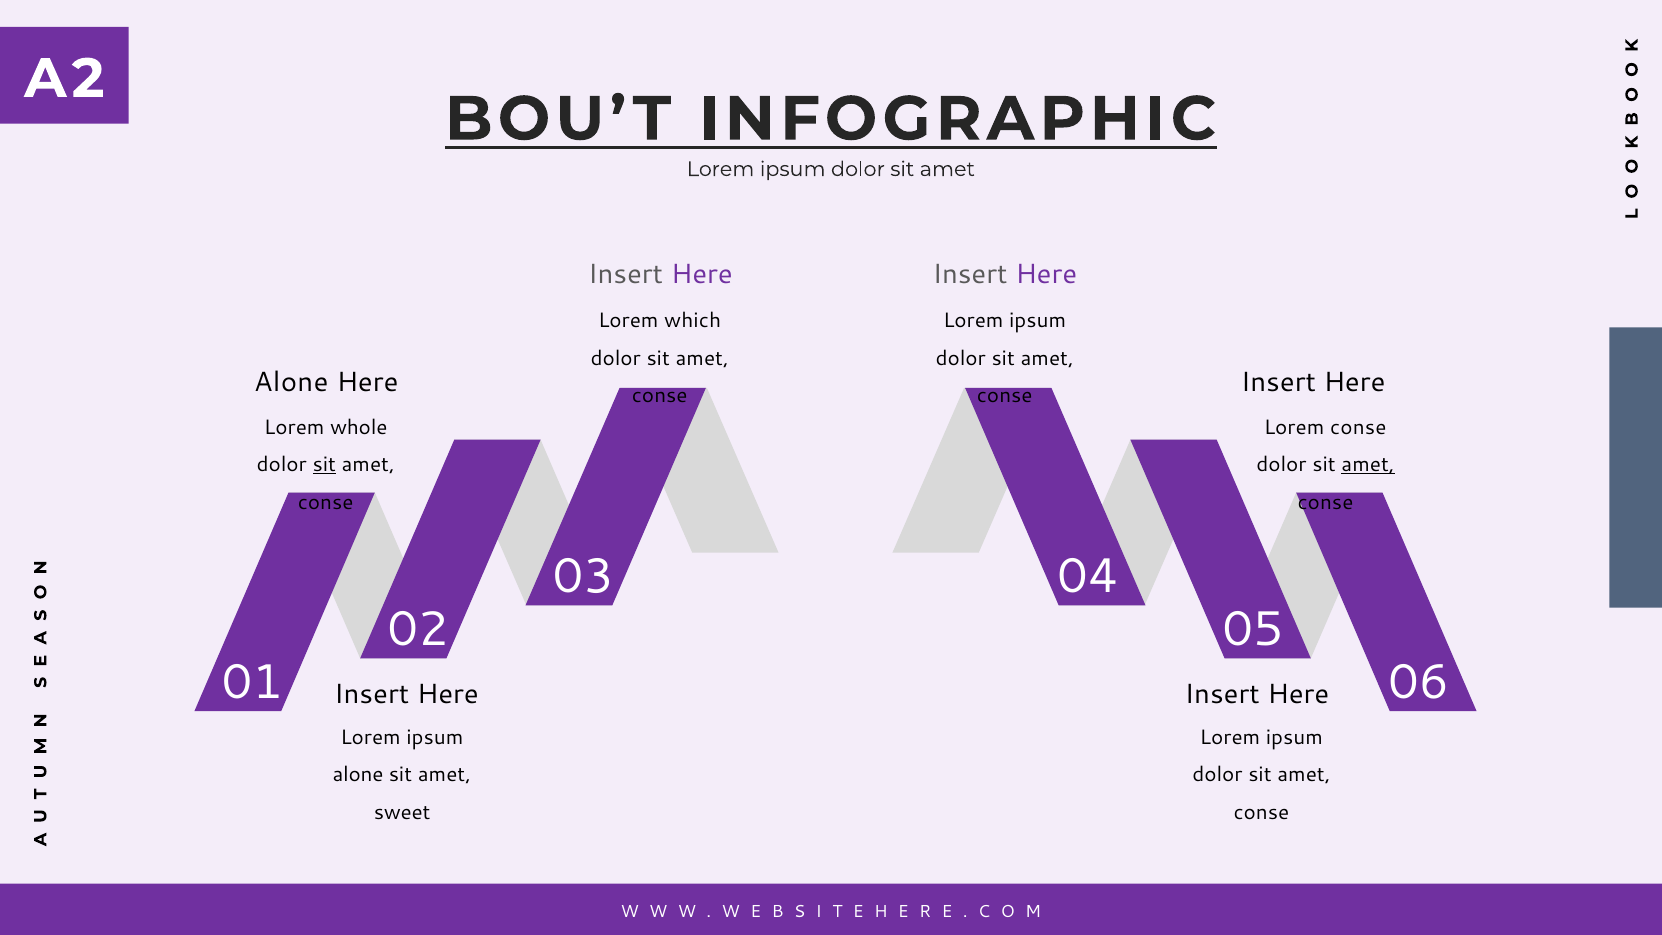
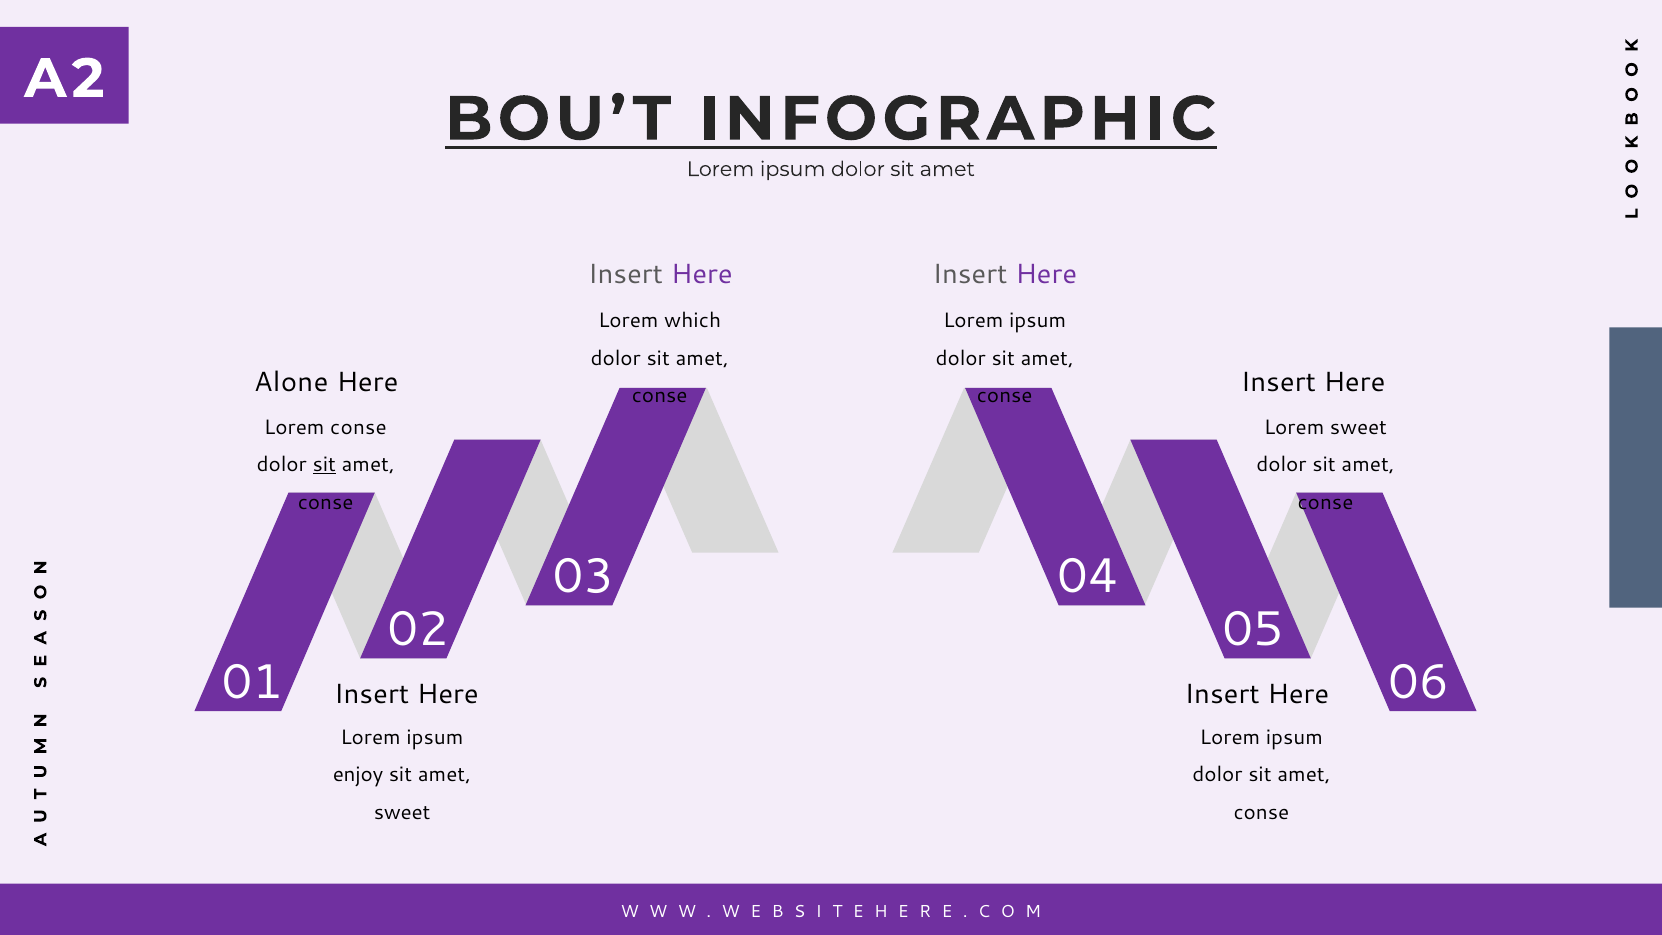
Lorem whole: whole -> conse
Lorem conse: conse -> sweet
amet at (1368, 465) underline: present -> none
alone at (358, 775): alone -> enjoy
